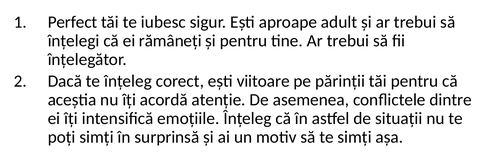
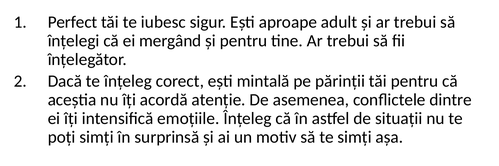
rămâneți: rămâneți -> mergând
viitoare: viitoare -> mintală
